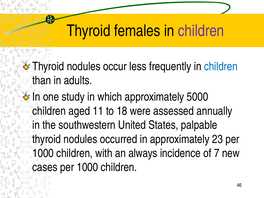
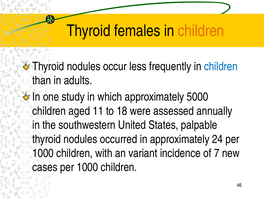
children at (201, 31) colour: purple -> orange
23: 23 -> 24
always: always -> variant
